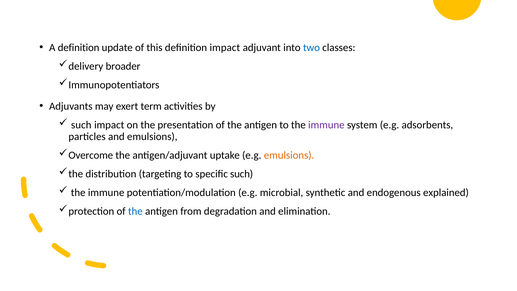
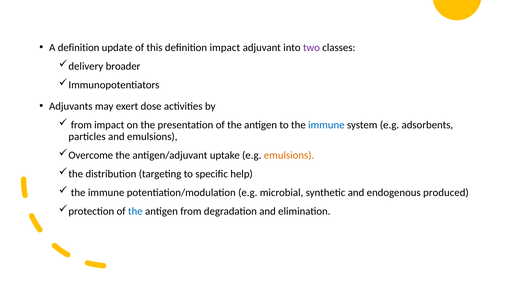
two colour: blue -> purple
term: term -> dose
such at (81, 125): such -> from
immune at (326, 125) colour: purple -> blue
specific such: such -> help
explained: explained -> produced
